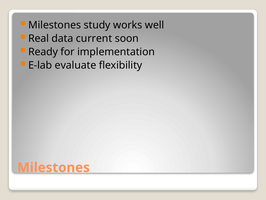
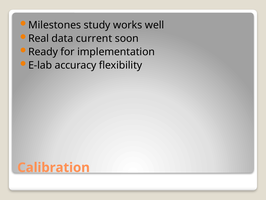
evaluate: evaluate -> accuracy
Milestones at (54, 167): Milestones -> Calibration
